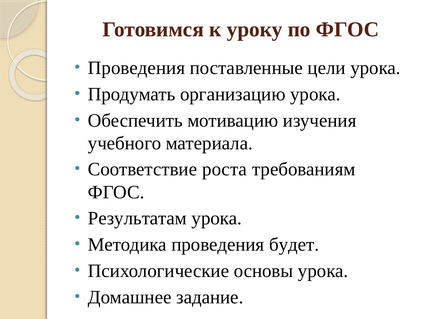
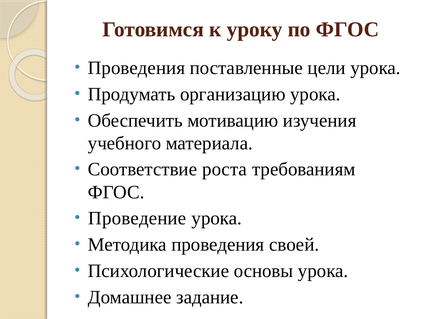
Результатам: Результатам -> Проведение
будет: будет -> своей
